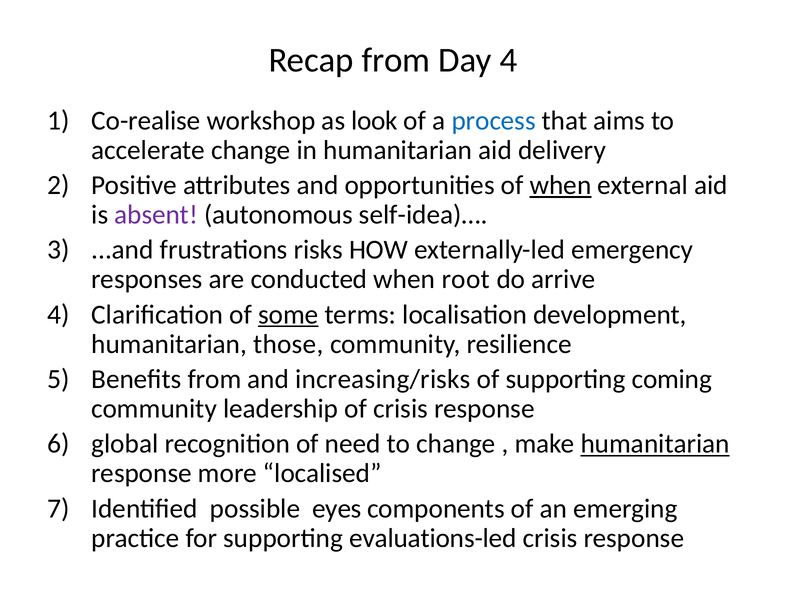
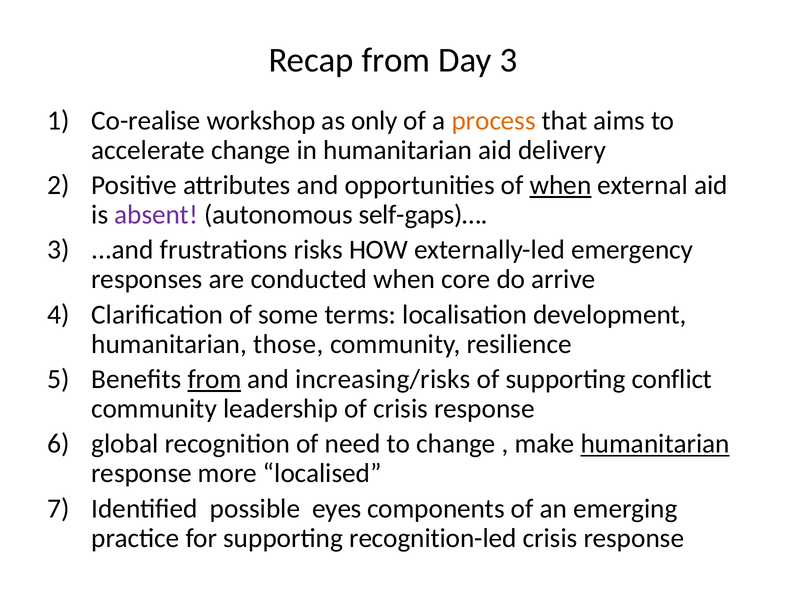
Day 4: 4 -> 3
look: look -> only
process colour: blue -> orange
self-idea)…: self-idea)… -> self-gaps)…
root: root -> core
some underline: present -> none
from at (215, 379) underline: none -> present
coming: coming -> conflict
evaluations-led: evaluations-led -> recognition-led
